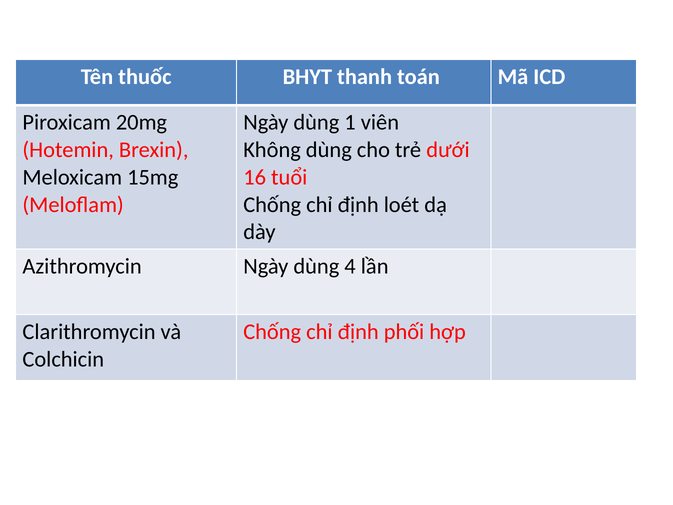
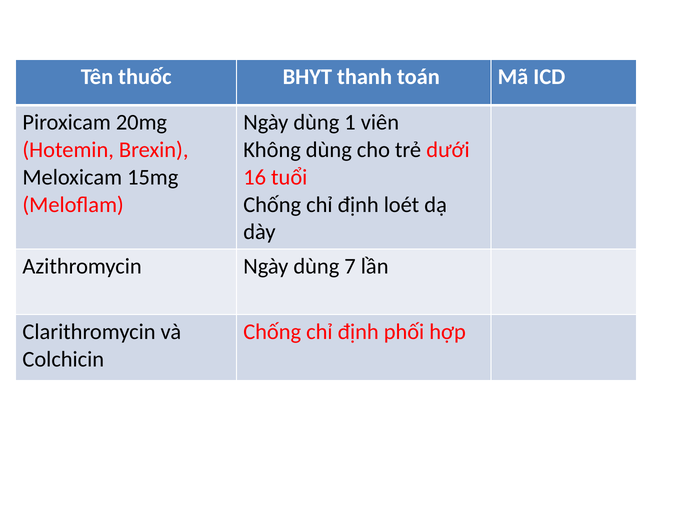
4: 4 -> 7
